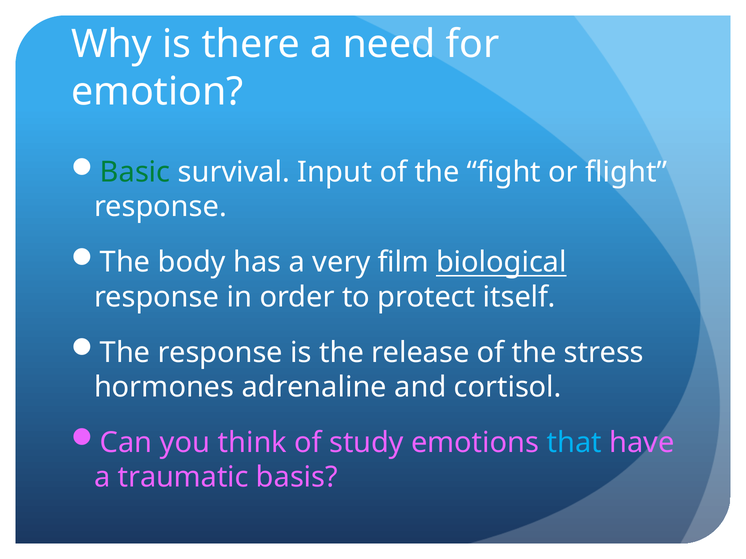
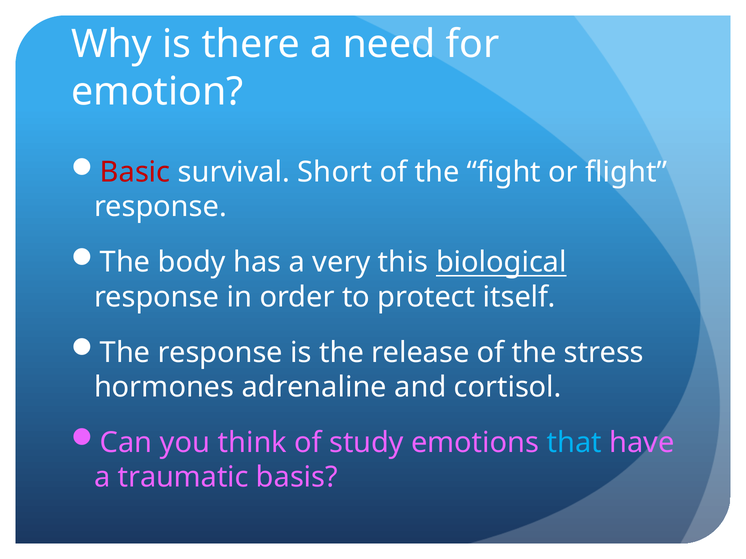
Basic colour: green -> red
Input: Input -> Short
film: film -> this
